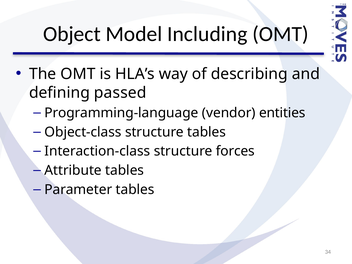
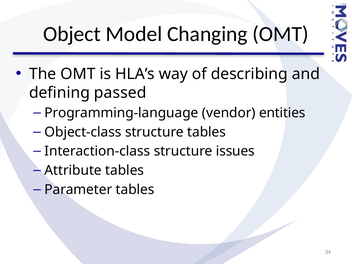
Including: Including -> Changing
forces: forces -> issues
